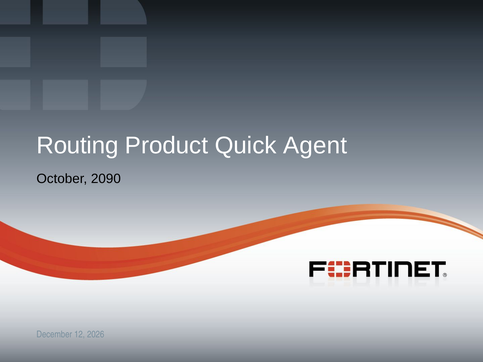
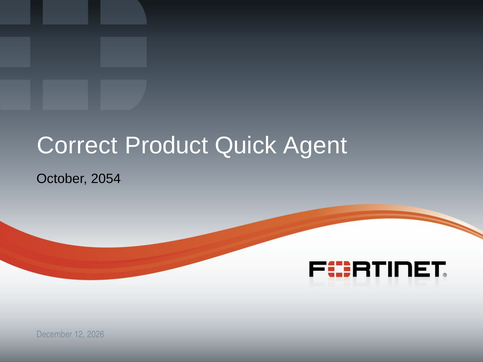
Routing: Routing -> Correct
2090: 2090 -> 2054
